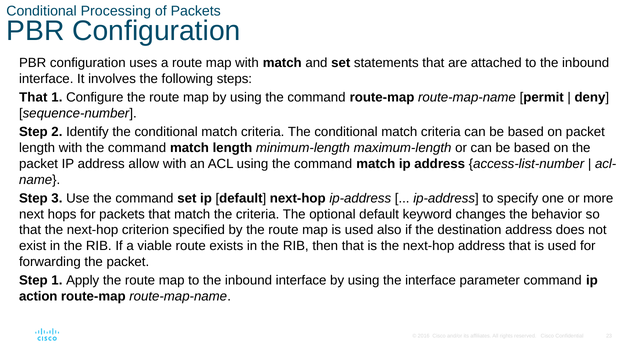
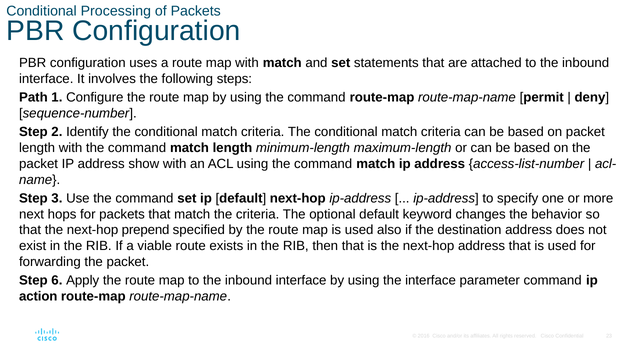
That at (33, 97): That -> Path
allow: allow -> show
criterion: criterion -> prepend
Step 1: 1 -> 6
